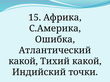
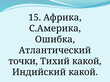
какой at (23, 62): какой -> точки
Индийский точки: точки -> какой
